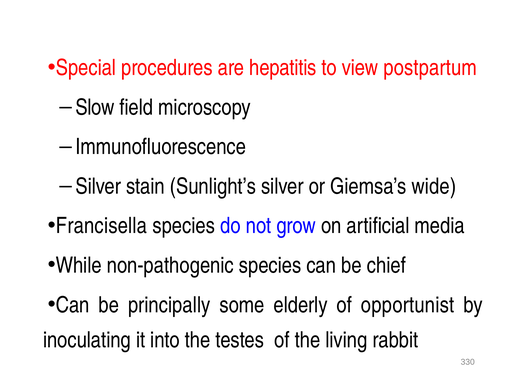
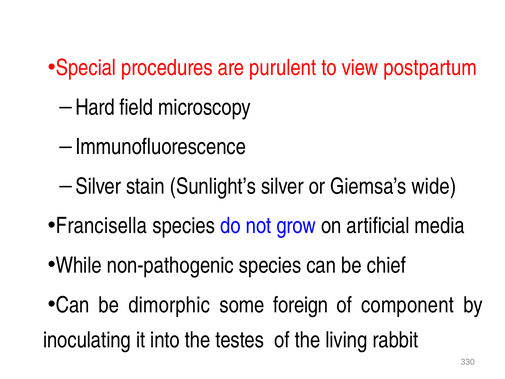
hepatitis: hepatitis -> purulent
Slow: Slow -> Hard
principally: principally -> dimorphic
elderly: elderly -> foreign
opportunist: opportunist -> component
